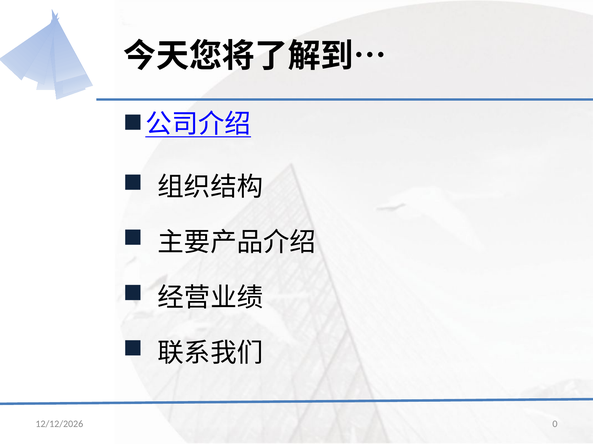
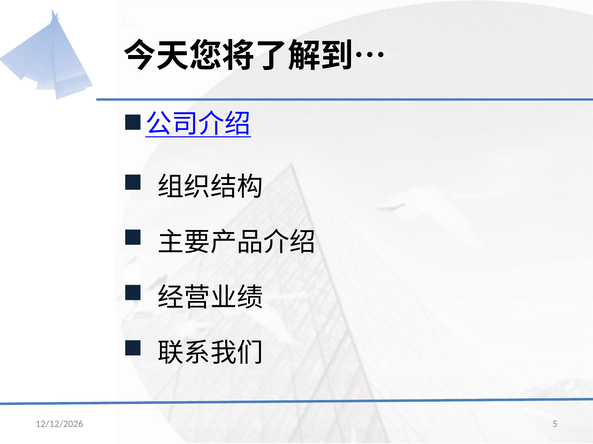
0: 0 -> 5
